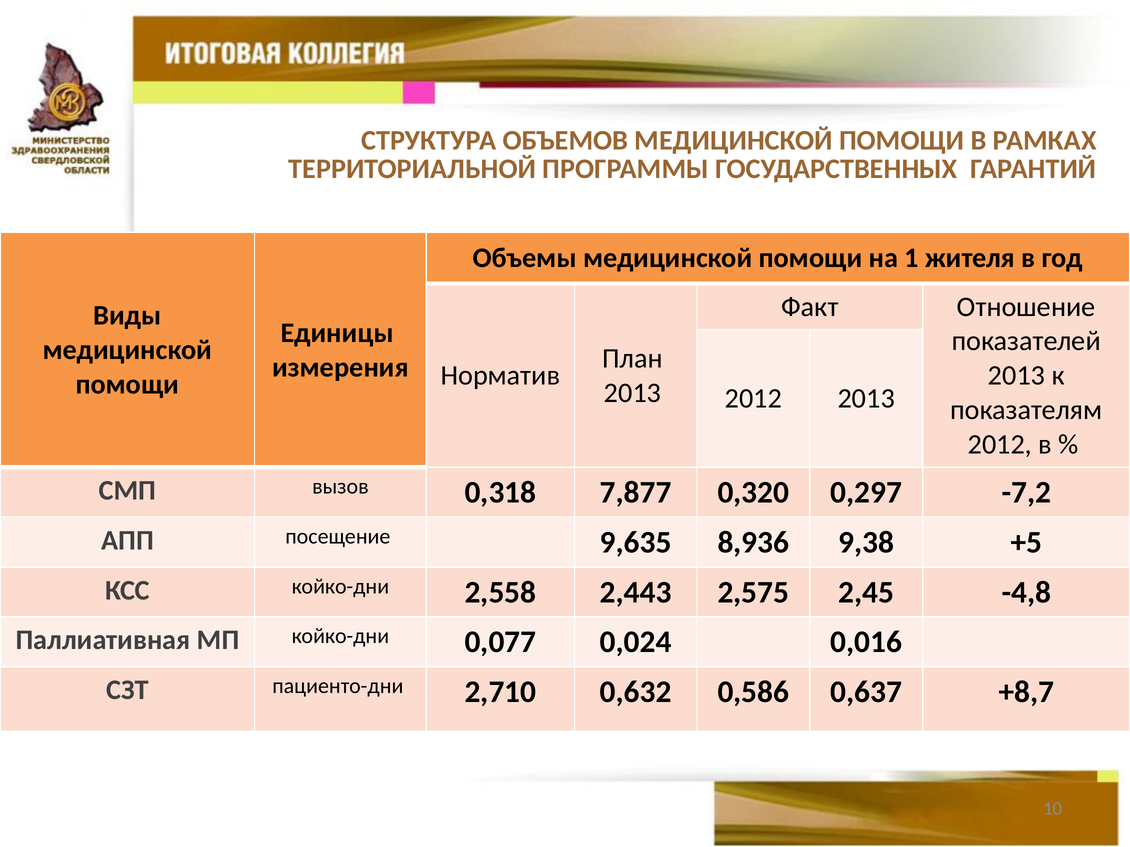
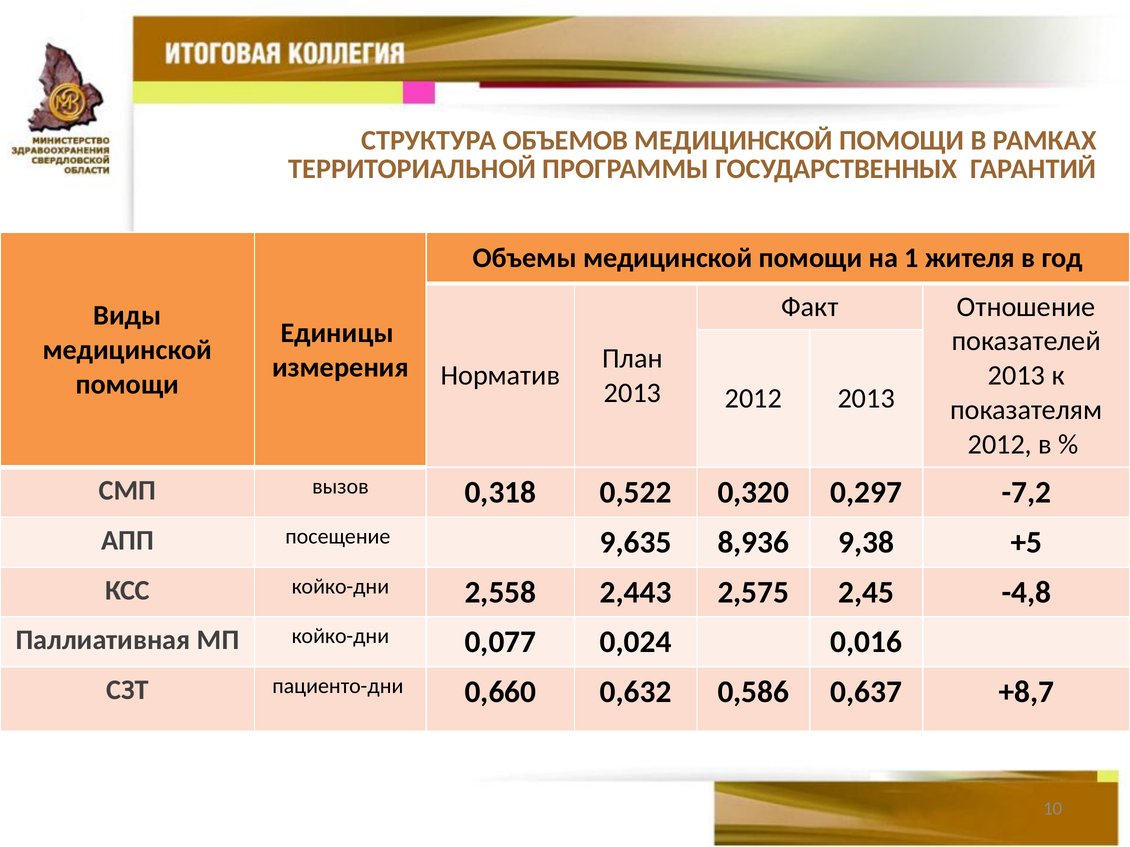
7,877: 7,877 -> 0,522
2,710: 2,710 -> 0,660
